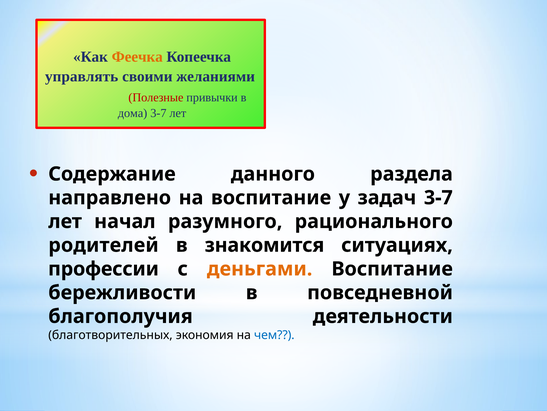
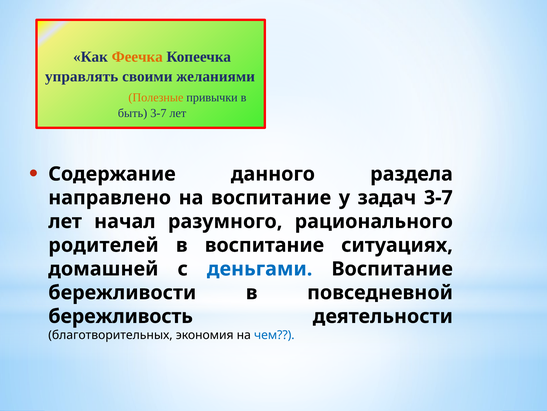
Полезные colour: red -> orange
дома: дома -> быть
в знакомится: знакомится -> воспитание
профессии: профессии -> домашней
деньгами colour: orange -> blue
благополучия: благополучия -> бережливость
